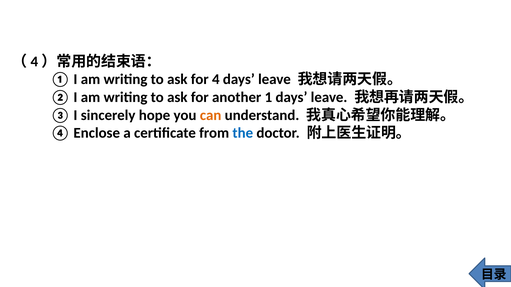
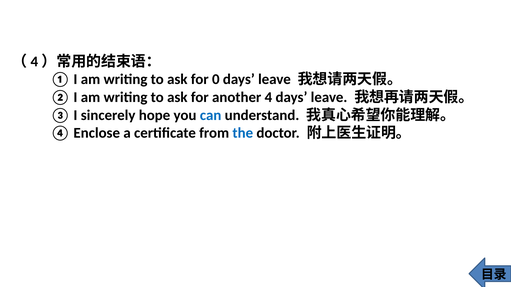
4: 4 -> 0
1: 1 -> 4
can colour: orange -> blue
